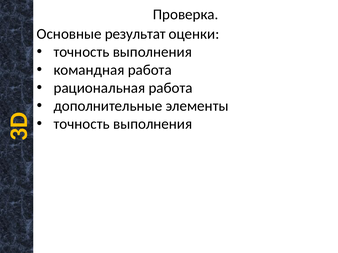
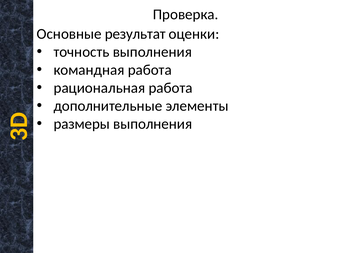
точность at (82, 124): точность -> размеры
